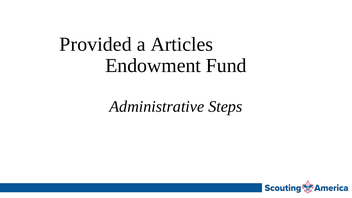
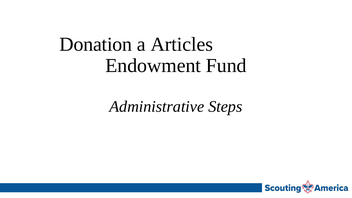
Provided: Provided -> Donation
